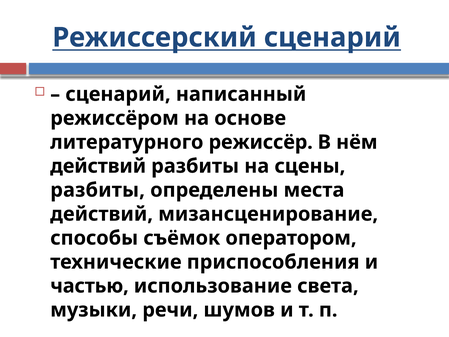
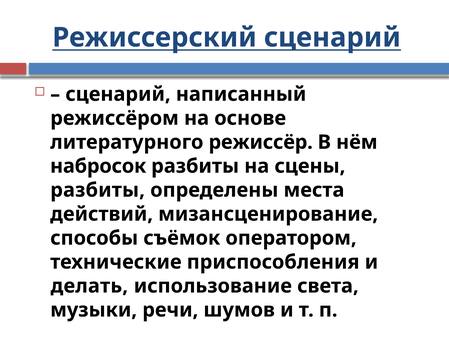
действий at (98, 166): действий -> набросок
частью: частью -> делать
